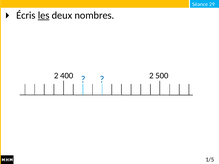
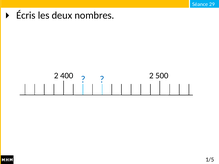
les underline: present -> none
